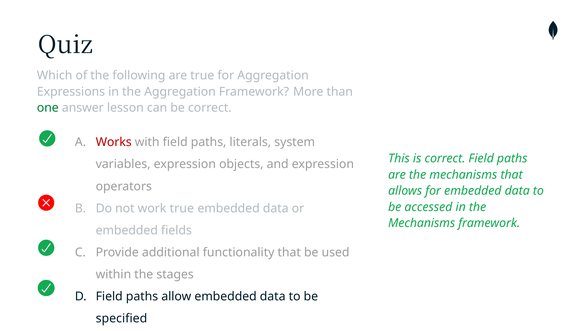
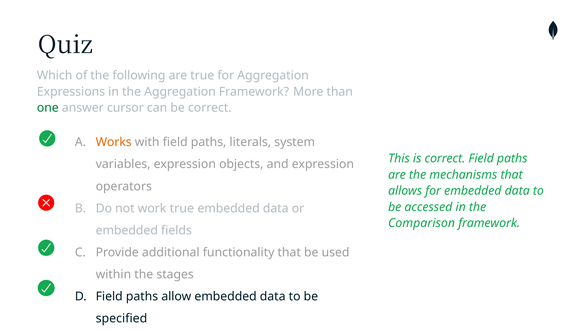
lesson: lesson -> cursor
Works colour: red -> orange
Mechanisms at (422, 223): Mechanisms -> Comparison
